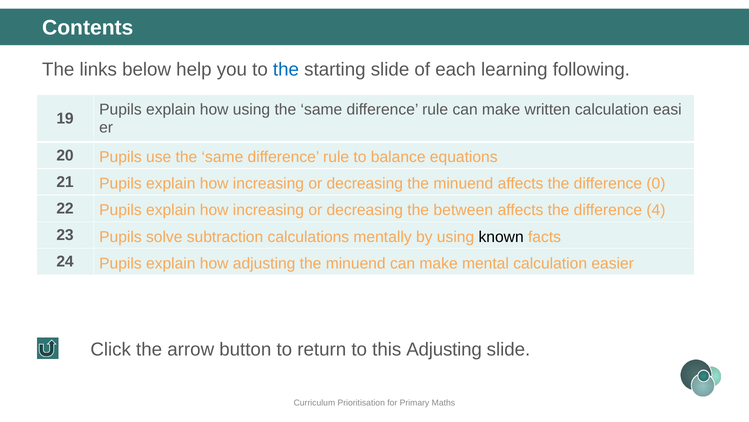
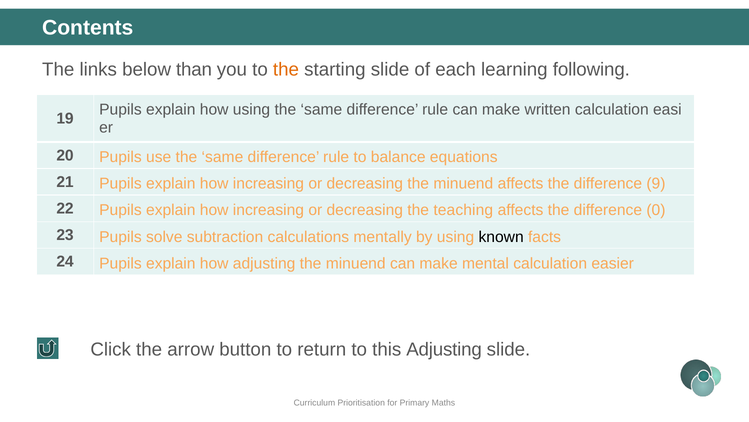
help: help -> than
the at (286, 70) colour: blue -> orange
0: 0 -> 9
between: between -> teaching
4: 4 -> 0
